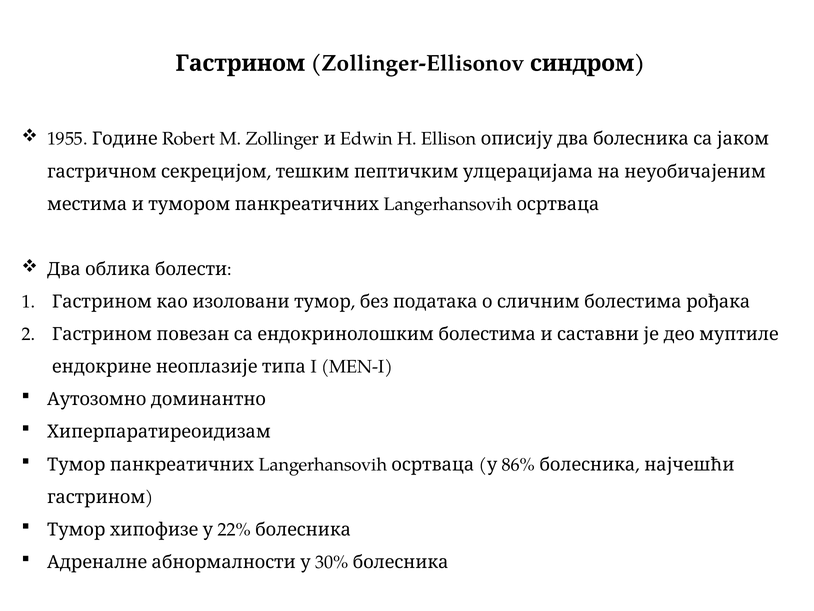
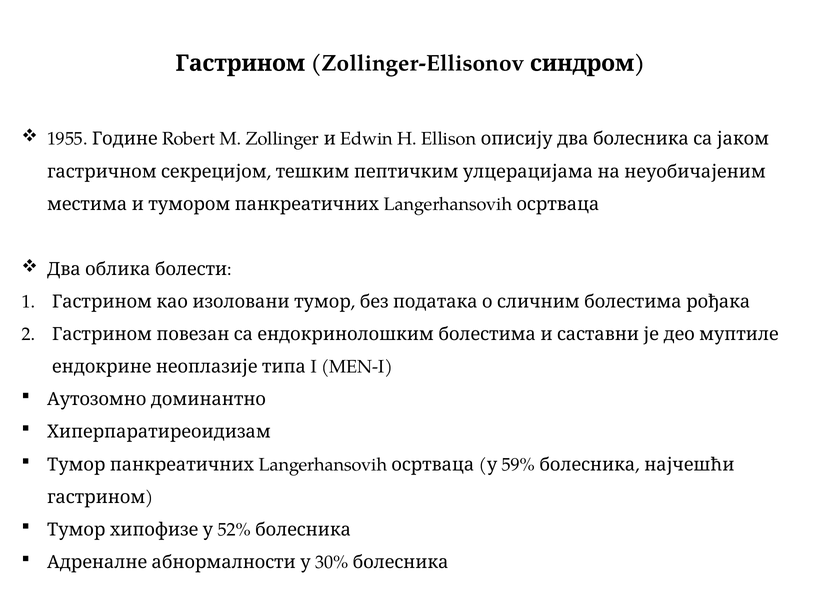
86%: 86% -> 59%
22%: 22% -> 52%
